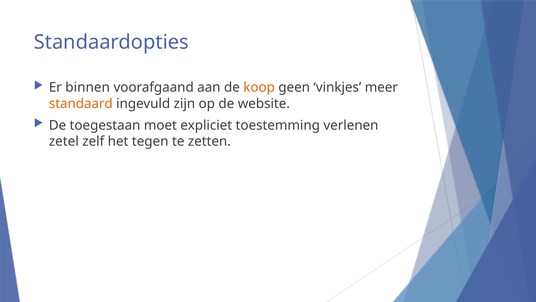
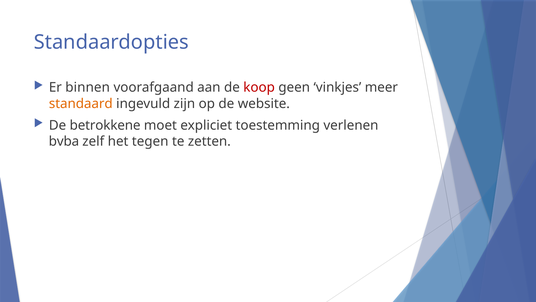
koop colour: orange -> red
toegestaan: toegestaan -> betrokkene
zetel: zetel -> bvba
